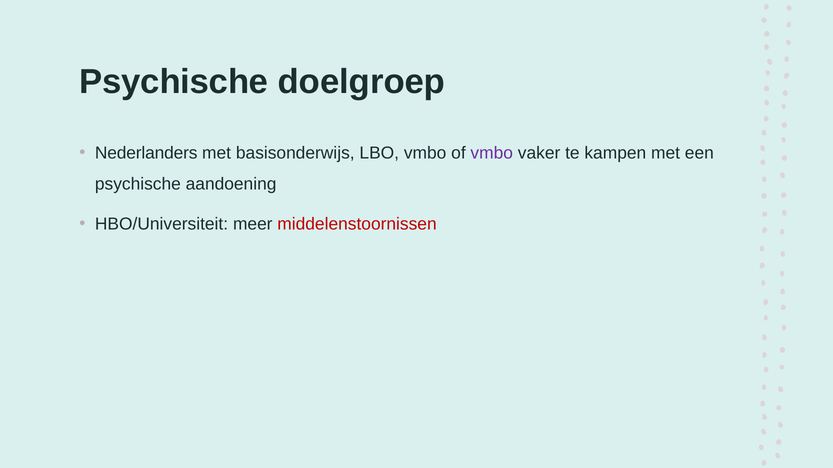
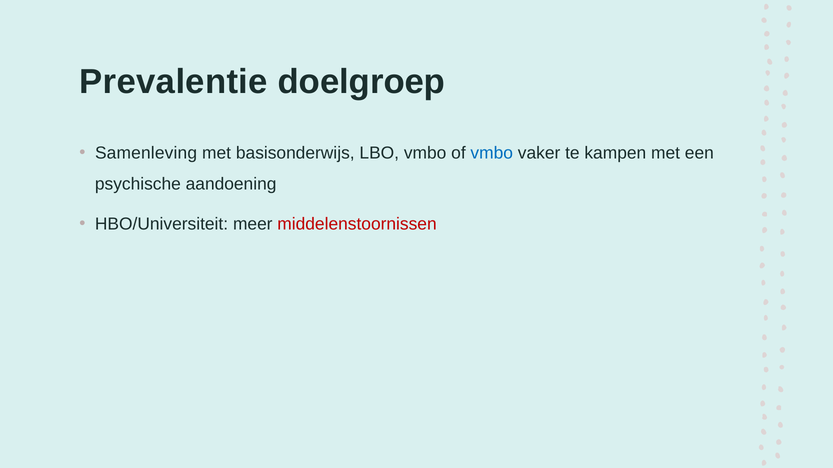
Psychische at (174, 82): Psychische -> Prevalentie
Nederlanders: Nederlanders -> Samenleving
vmbo at (492, 153) colour: purple -> blue
